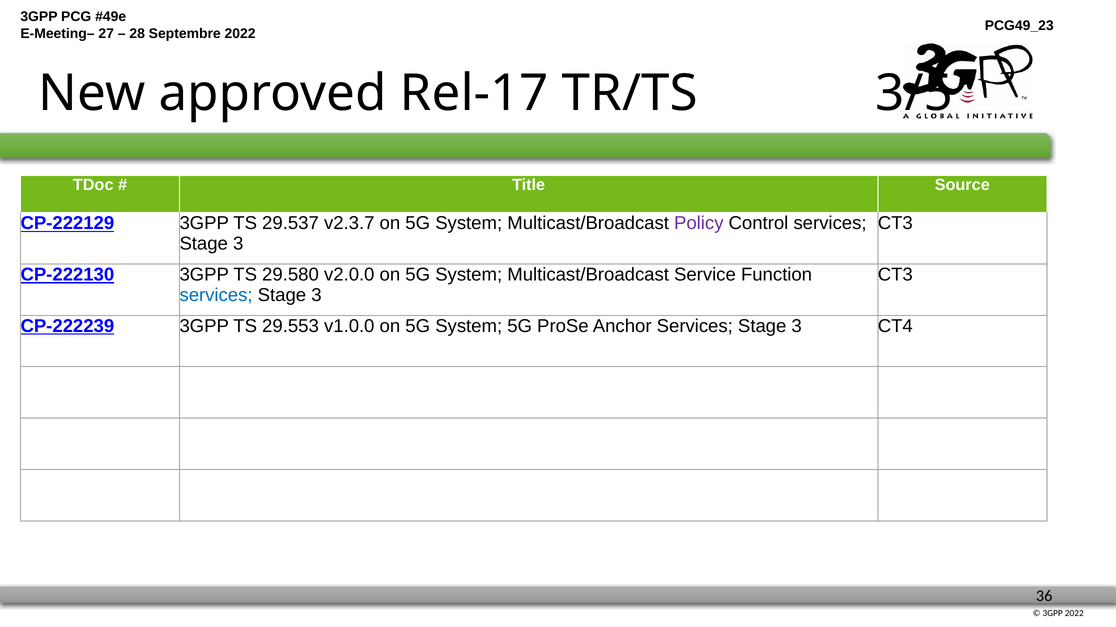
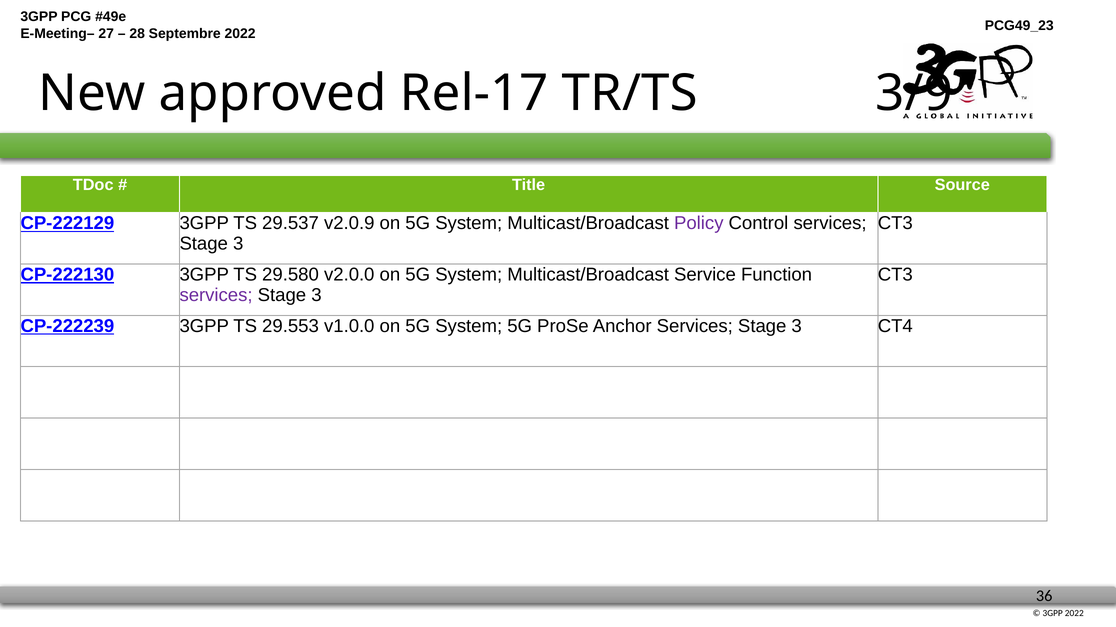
3/5: 3/5 -> 3/9
v2.3.7: v2.3.7 -> v2.0.9
services at (216, 295) colour: blue -> purple
